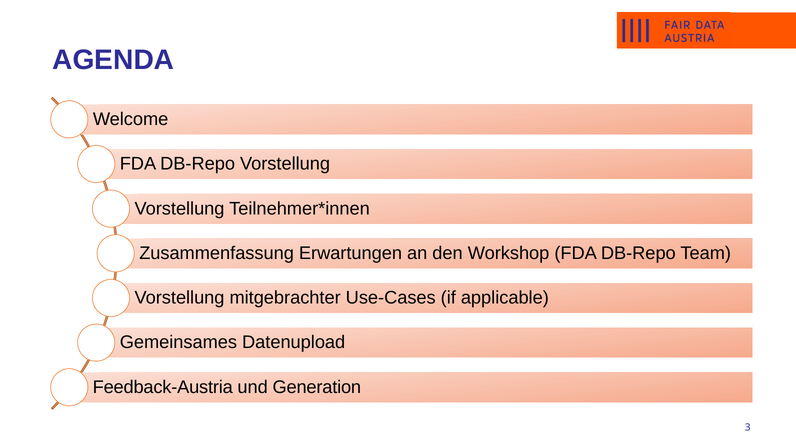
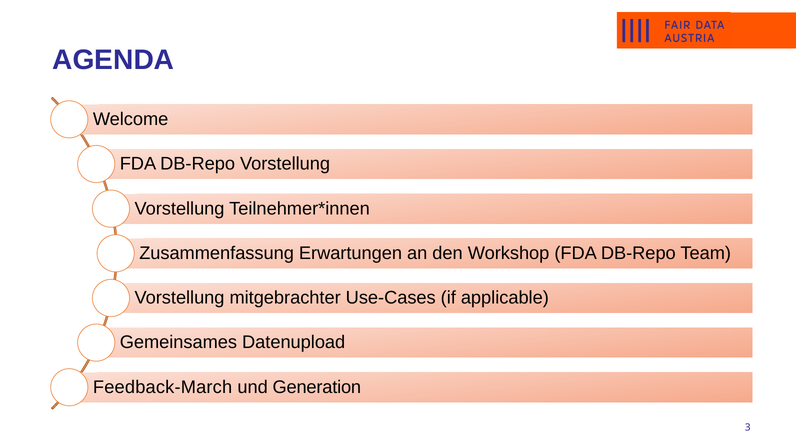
Feedback-Austria: Feedback-Austria -> Feedback-March
